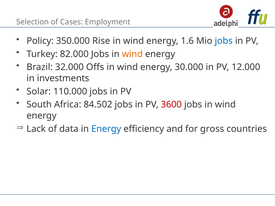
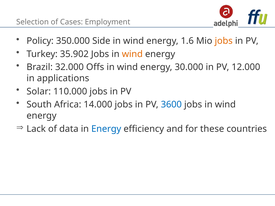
Rise: Rise -> Side
jobs at (224, 41) colour: blue -> orange
82.000: 82.000 -> 35.902
investments: investments -> applications
84.502: 84.502 -> 14.000
3600 colour: red -> blue
gross: gross -> these
